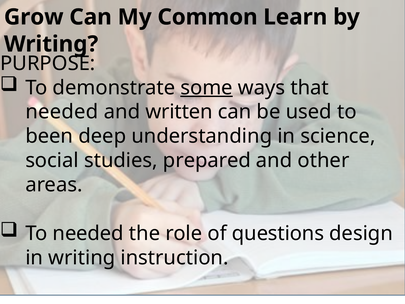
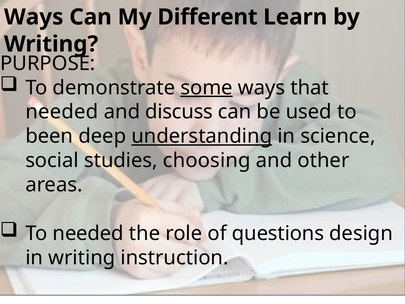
Grow at (34, 17): Grow -> Ways
Common: Common -> Different
written: written -> discuss
understanding underline: none -> present
prepared: prepared -> choosing
